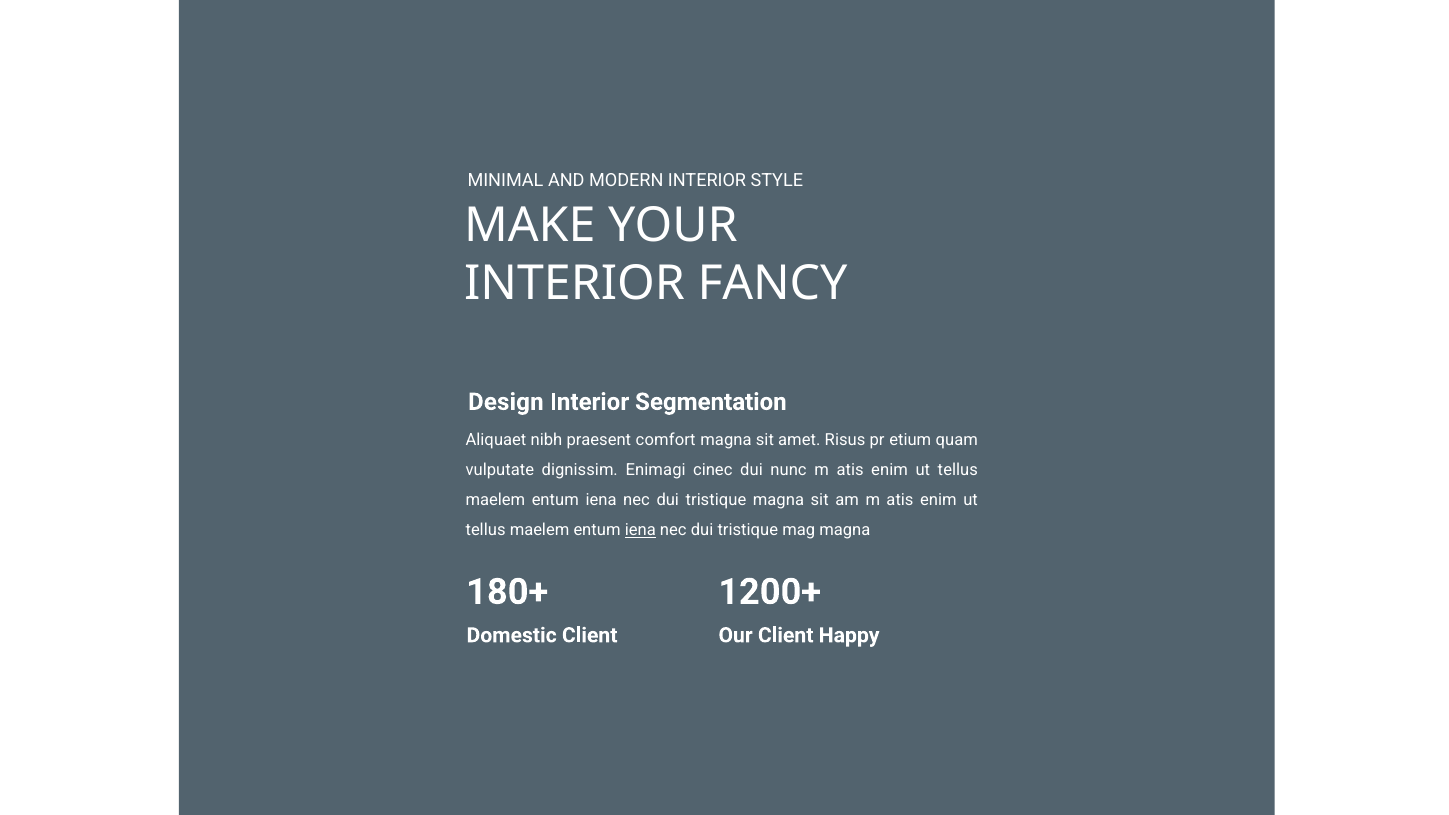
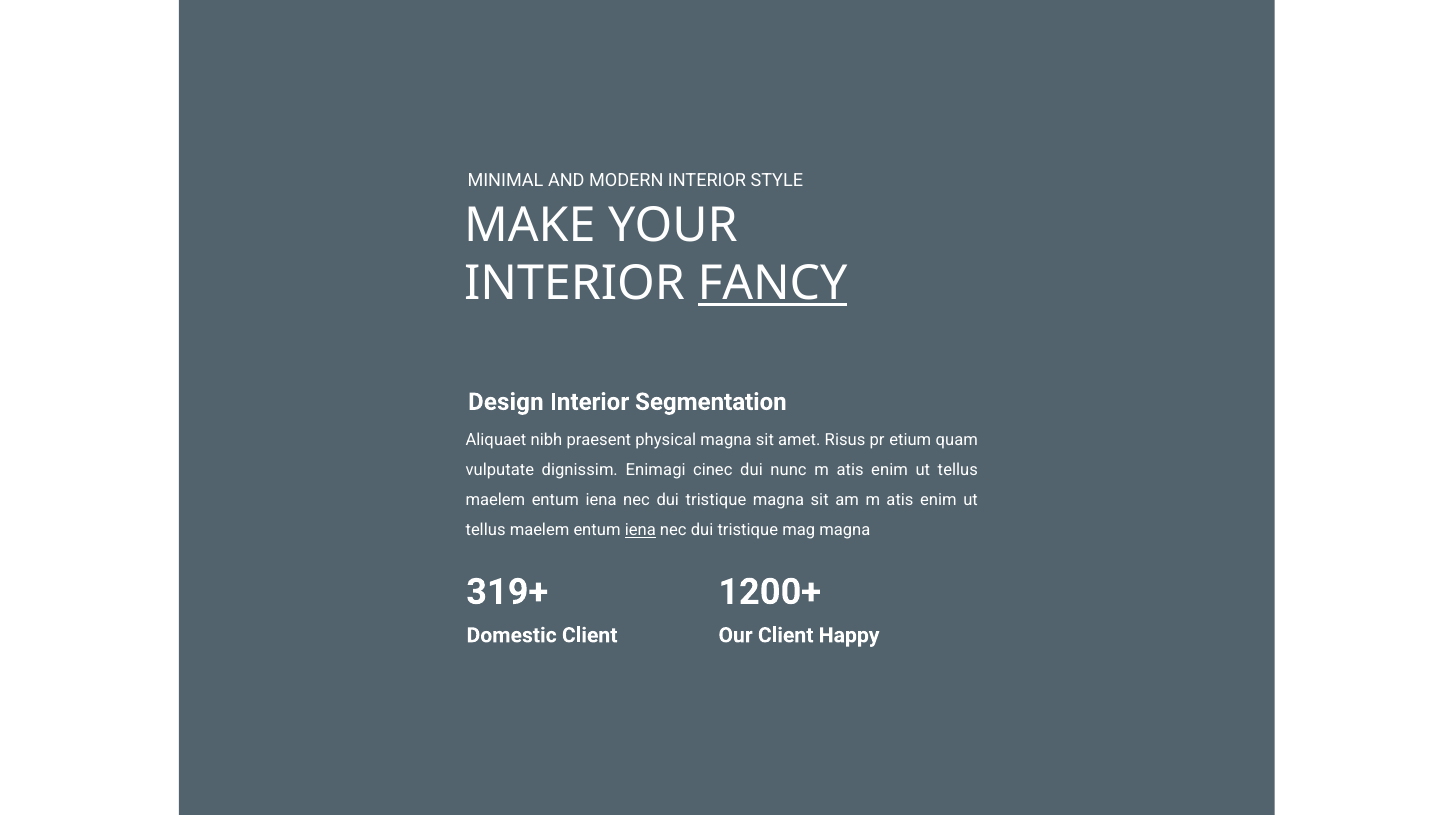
FANCY underline: none -> present
comfort: comfort -> physical
180+: 180+ -> 319+
